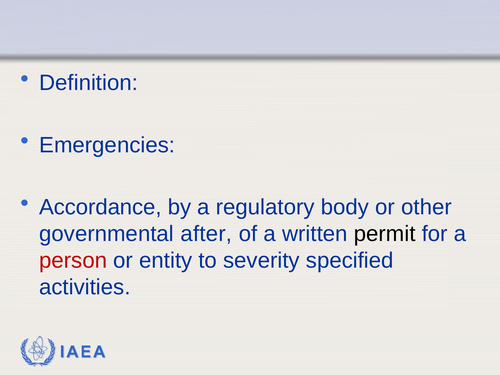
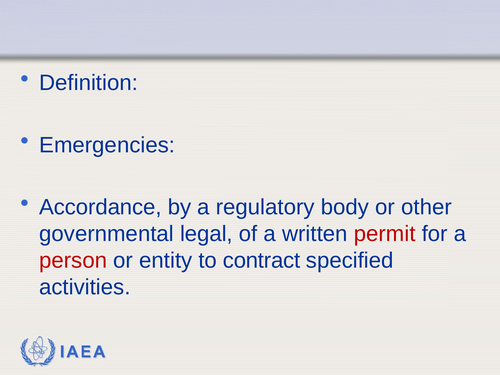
after: after -> legal
permit colour: black -> red
severity: severity -> contract
